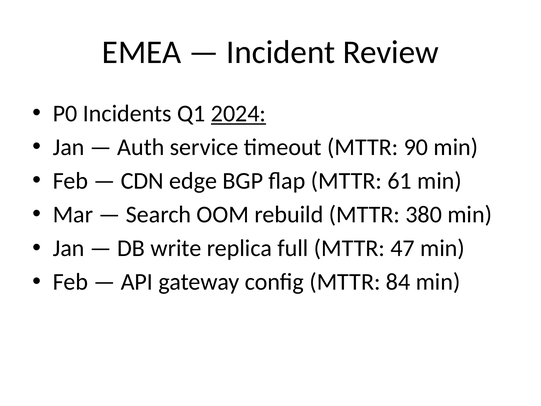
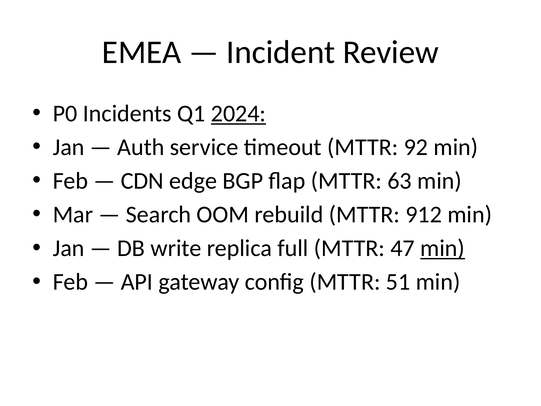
90: 90 -> 92
61: 61 -> 63
380: 380 -> 912
min at (443, 248) underline: none -> present
84: 84 -> 51
